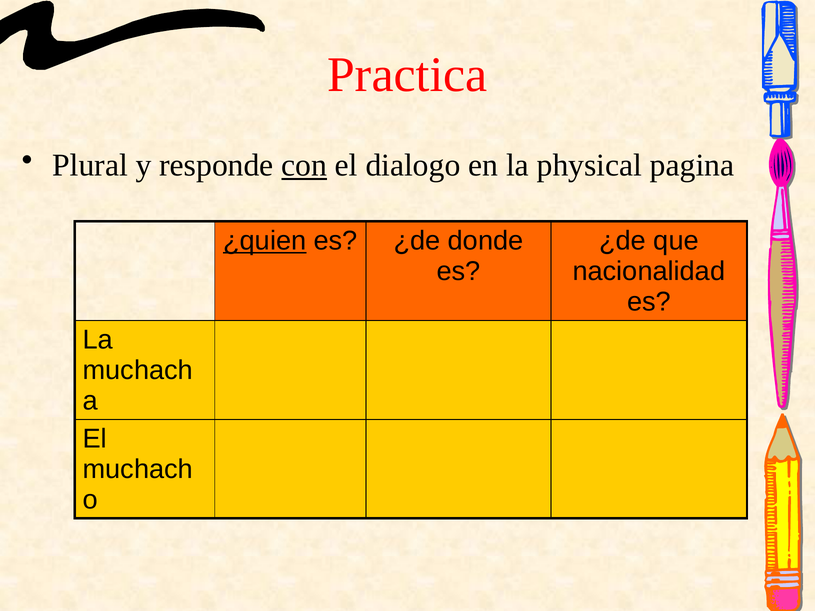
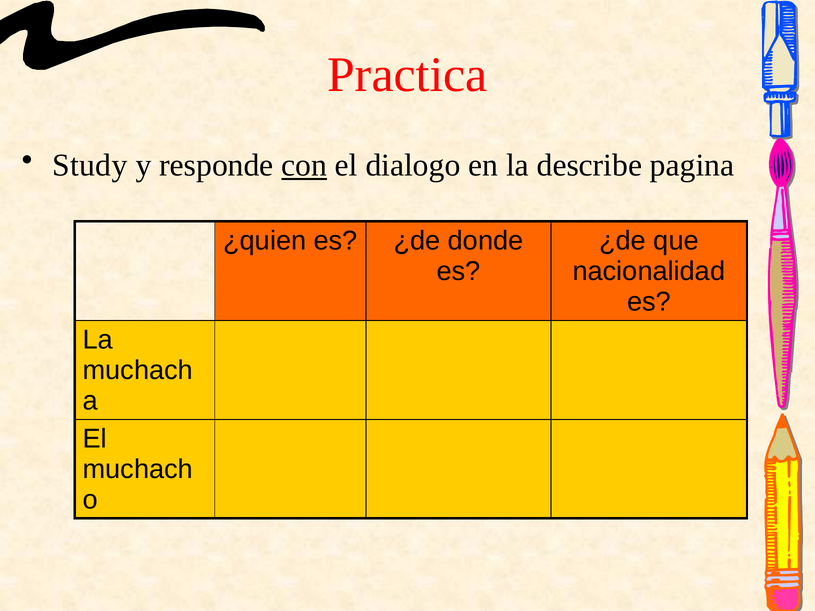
Plural: Plural -> Study
physical: physical -> describe
¿quien underline: present -> none
